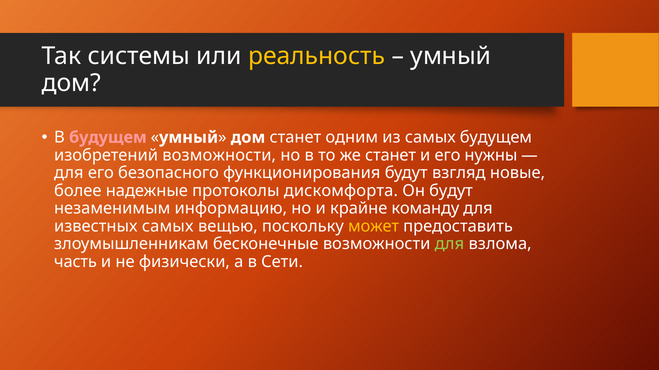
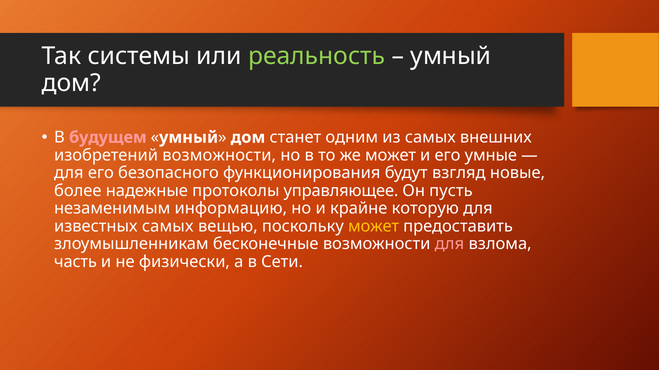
реальность colour: yellow -> light green
самых будущем: будущем -> внешних
же станет: станет -> может
нужны: нужны -> умные
дискомфорта: дискомфорта -> управляющее
Он будут: будут -> пусть
команду: команду -> которую
для at (449, 244) colour: light green -> pink
